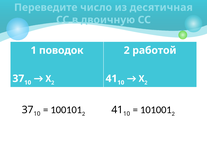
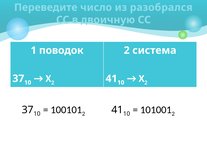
десятичная: десятичная -> разобрался
работой: работой -> система
